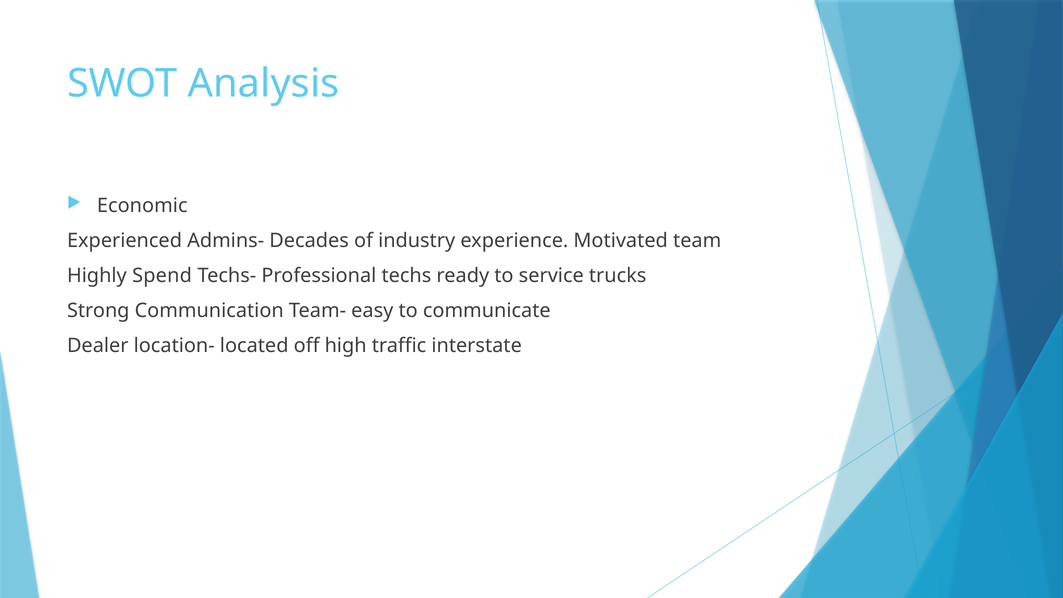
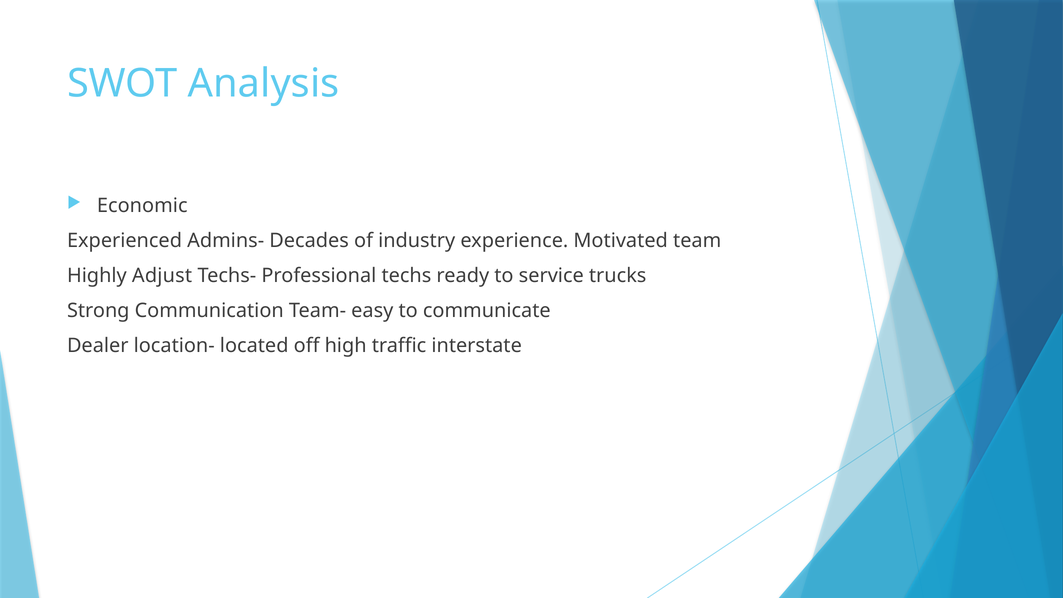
Spend: Spend -> Adjust
